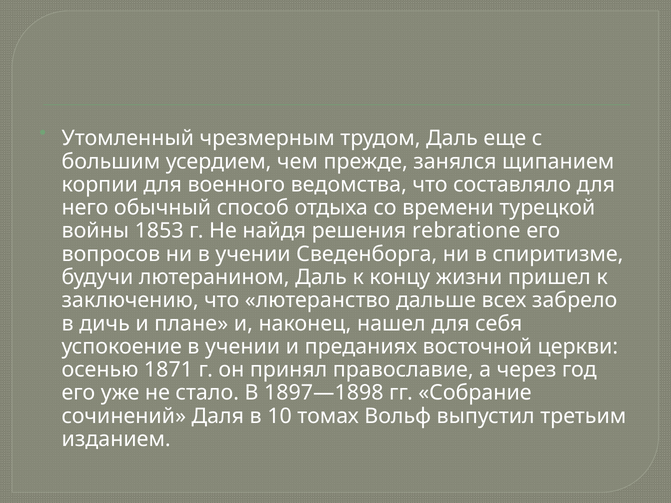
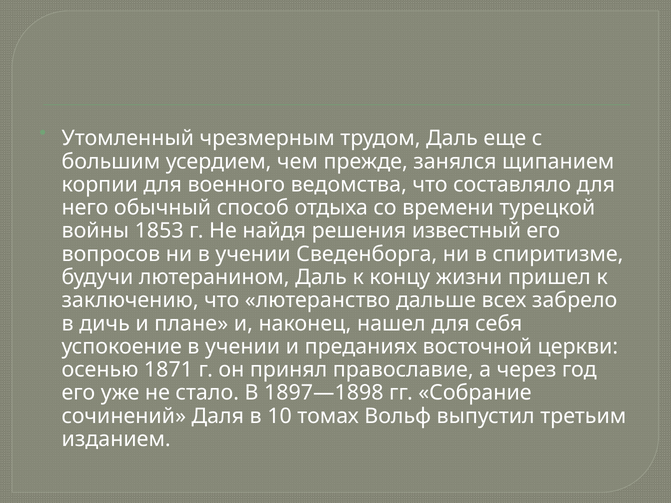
rebratione: rebratione -> известный
